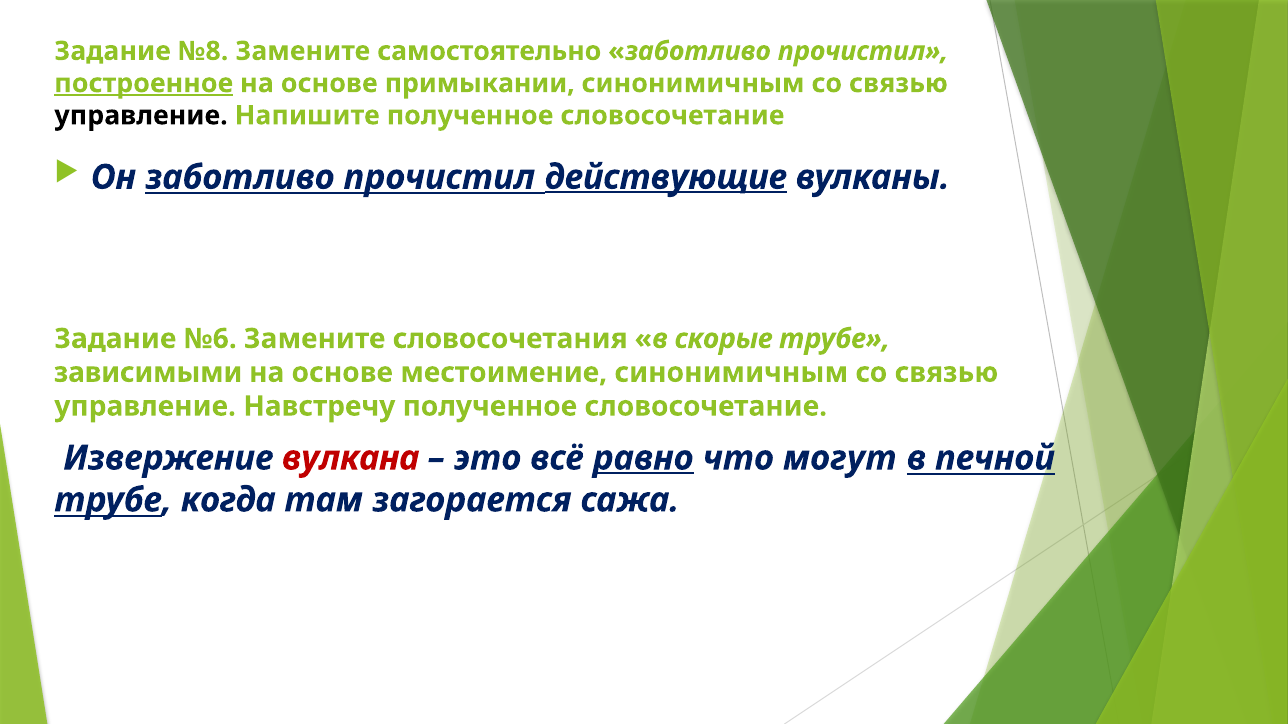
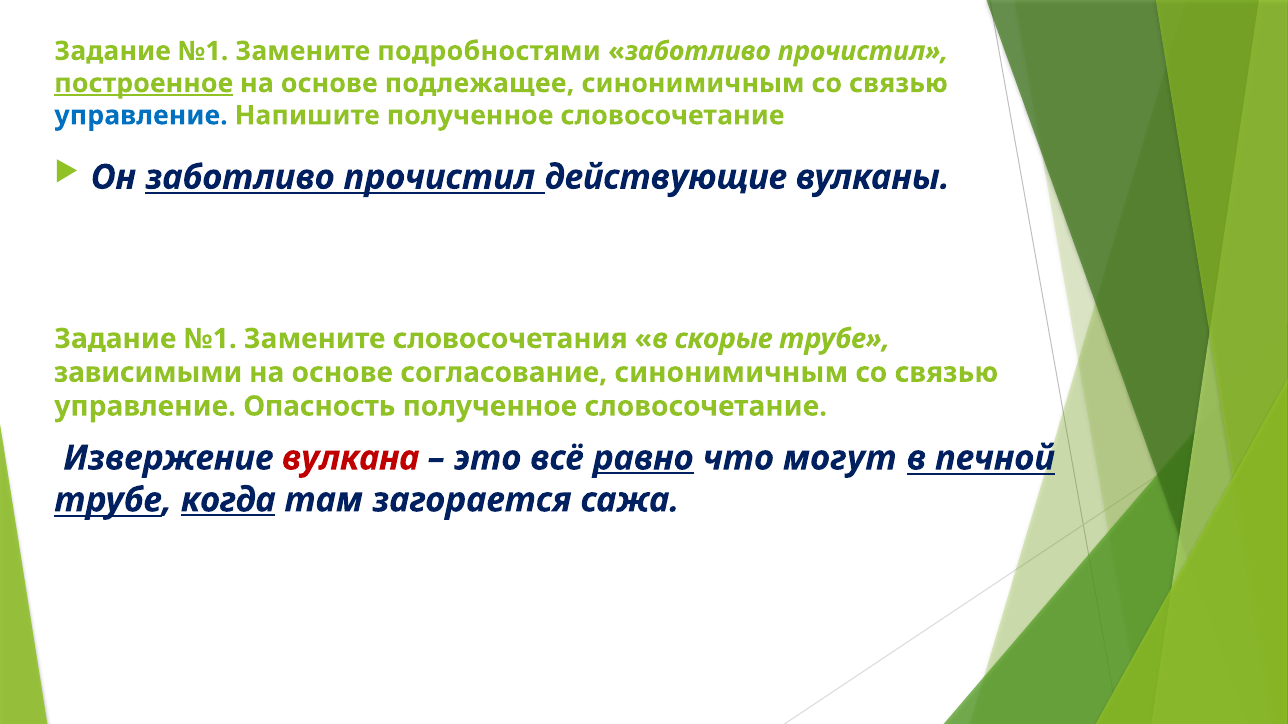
№8 at (203, 51): №8 -> №1
самостоятельно: самостоятельно -> подробностями
примыкании: примыкании -> подлежащее
управление at (141, 116) colour: black -> blue
действующие underline: present -> none
№6 at (210, 339): №6 -> №1
местоимение: местоимение -> согласование
Навстречу: Навстречу -> Опасность
когда underline: none -> present
